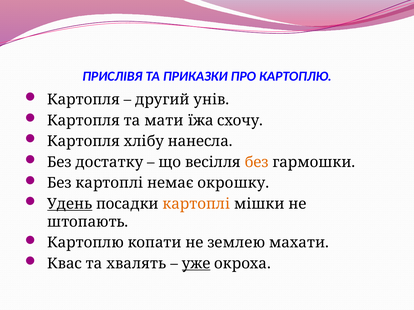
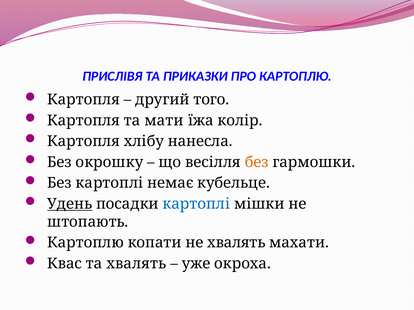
унів: унів -> того
схочу: схочу -> колір
достатку: достатку -> окрошку
окрошку: окрошку -> кубельце
картоплі at (196, 204) colour: orange -> blue
не землею: землею -> хвалять
уже underline: present -> none
